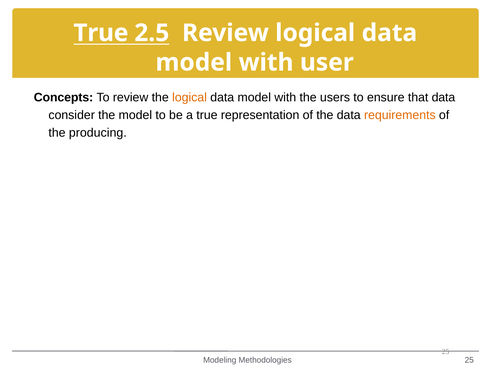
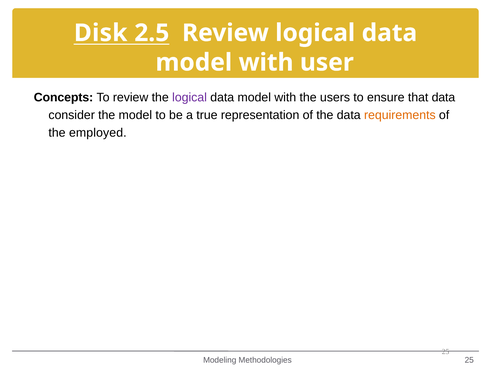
True at (101, 33): True -> Disk
logical at (190, 97) colour: orange -> purple
producing: producing -> employed
